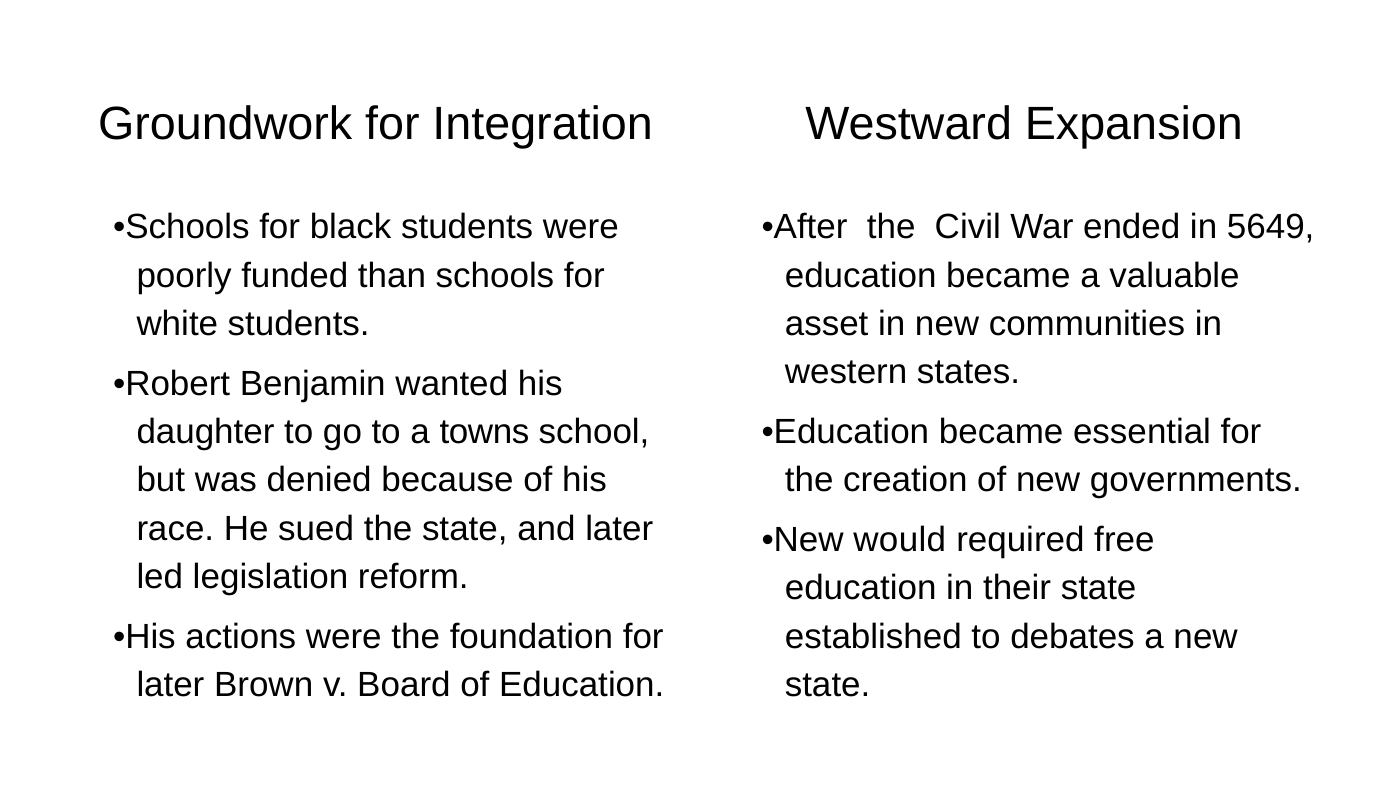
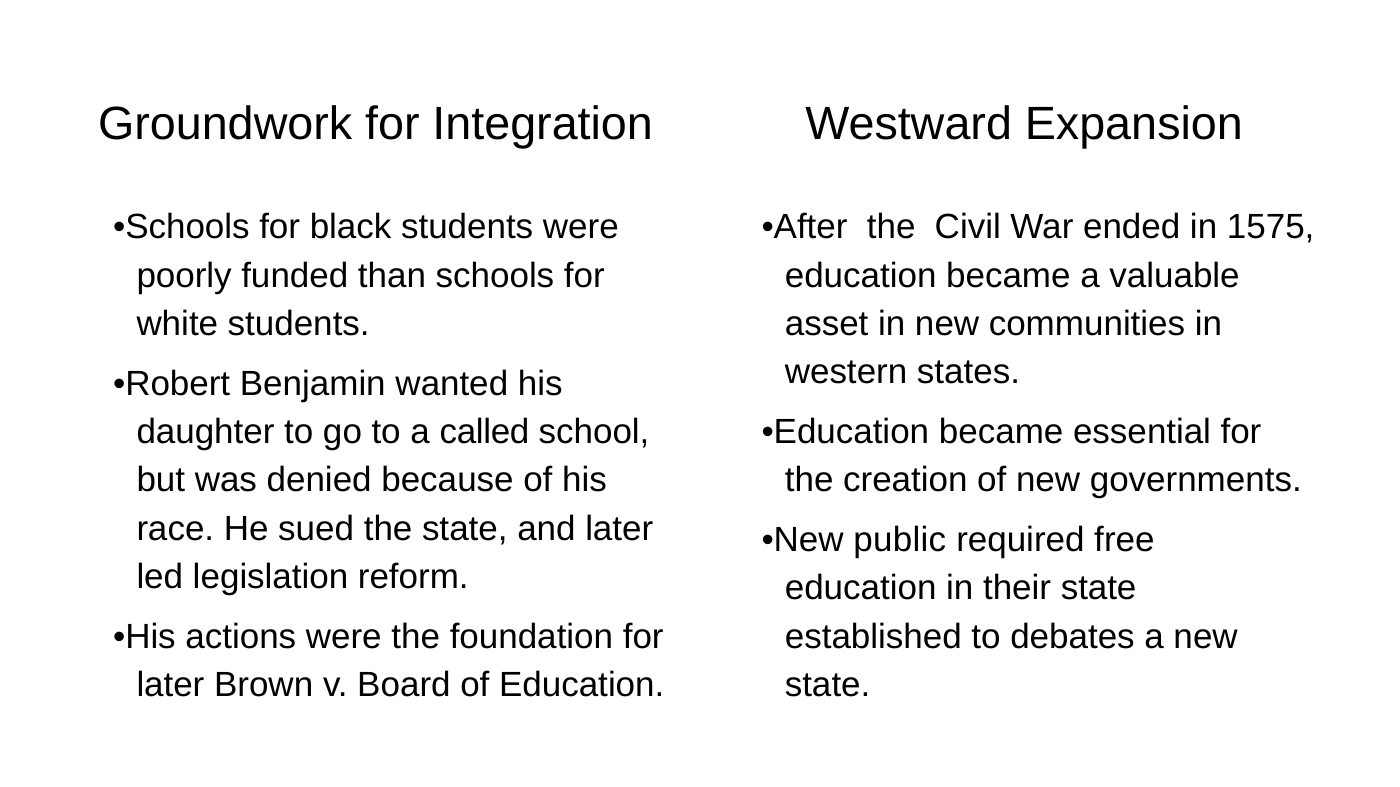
5649: 5649 -> 1575
towns: towns -> called
would: would -> public
